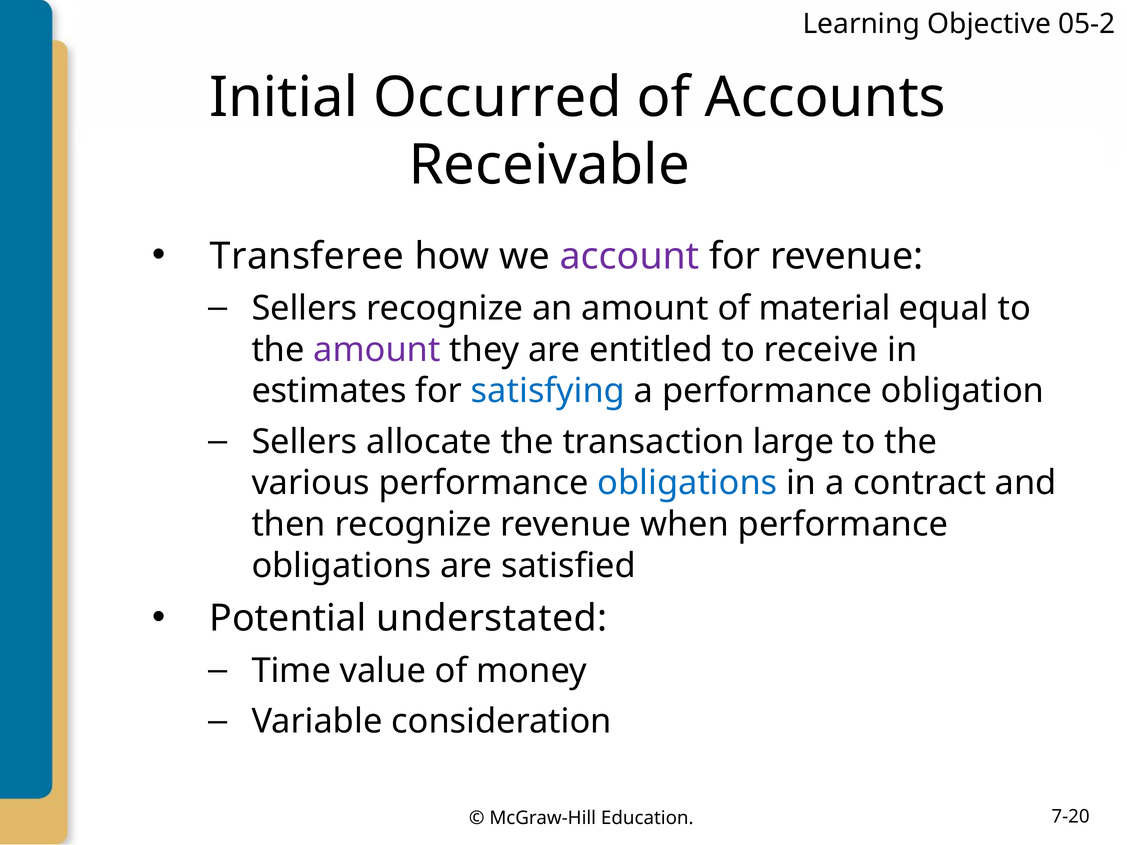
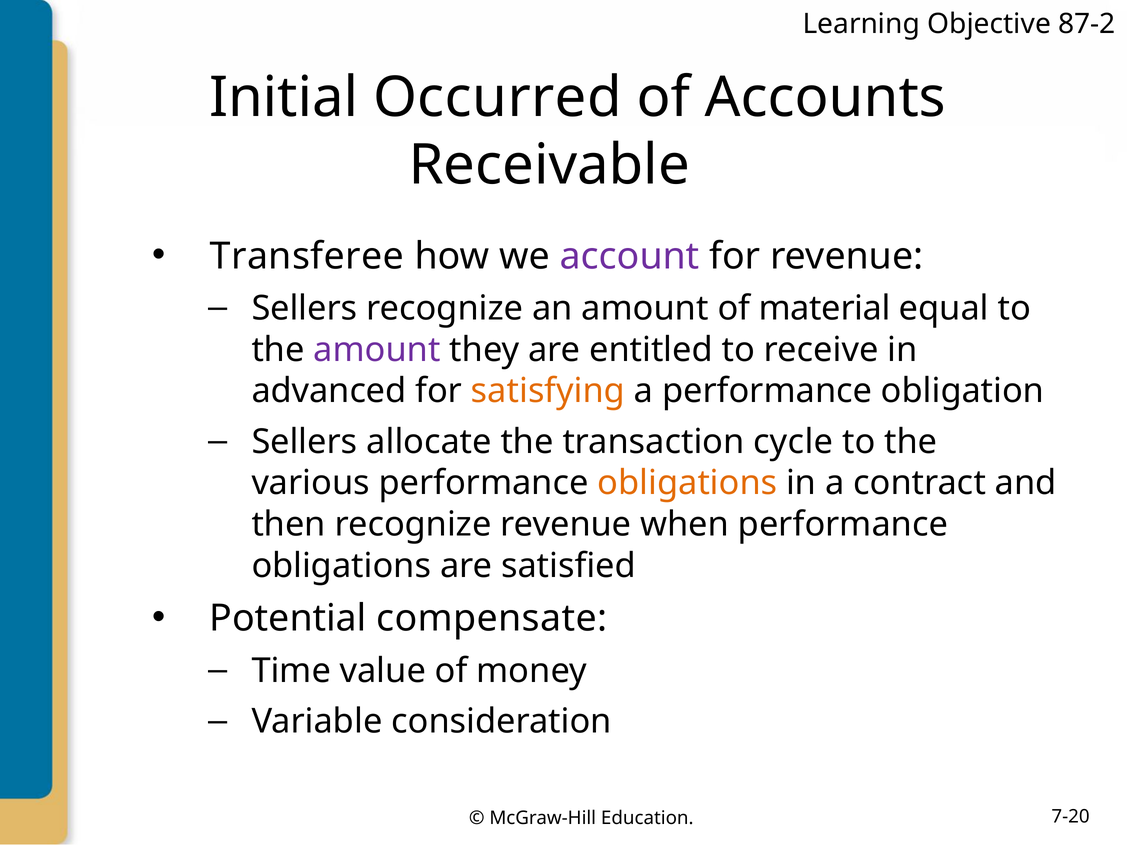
05-2: 05-2 -> 87-2
estimates: estimates -> advanced
satisfying colour: blue -> orange
large: large -> cycle
obligations at (687, 483) colour: blue -> orange
understated: understated -> compensate
